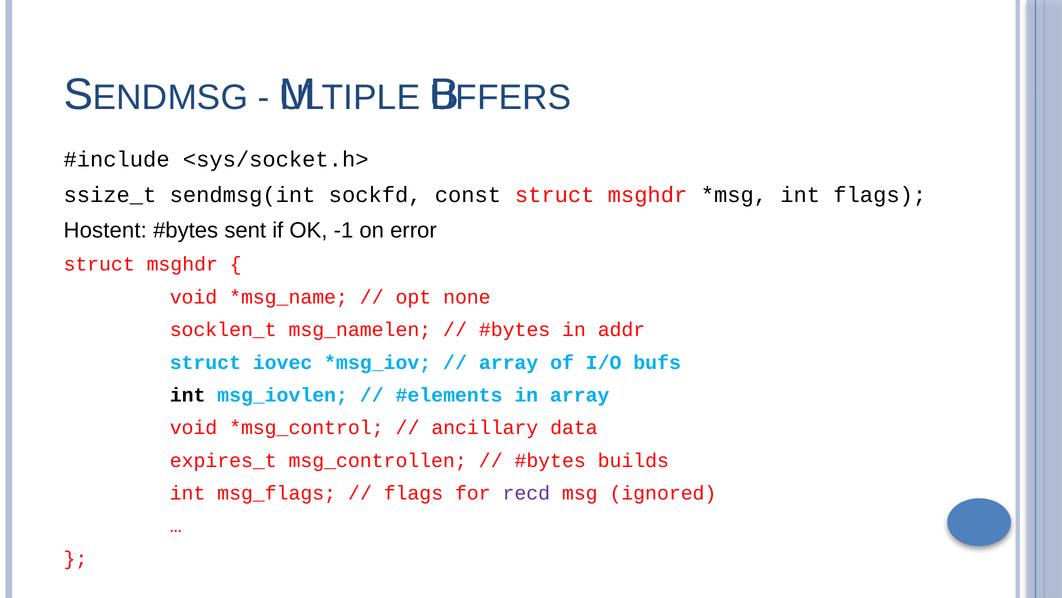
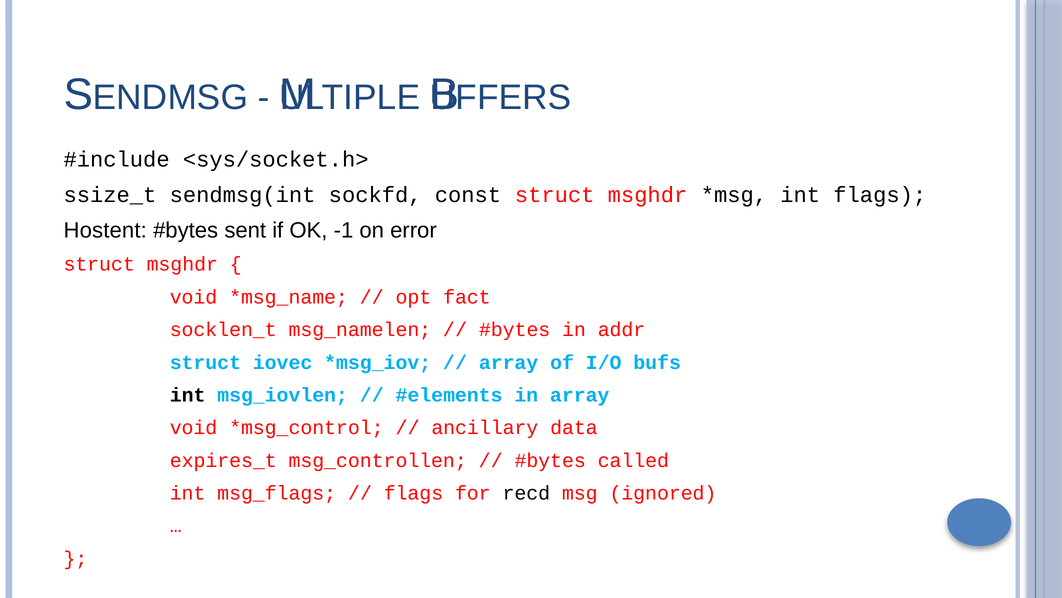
none: none -> fact
builds: builds -> called
recd colour: purple -> black
